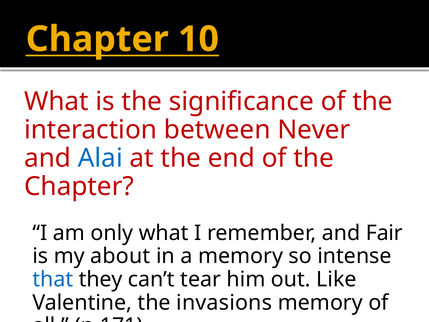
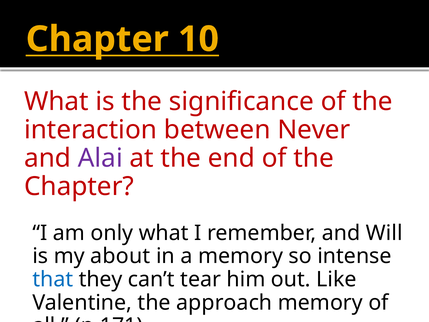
Alai colour: blue -> purple
Fair: Fair -> Will
invasions: invasions -> approach
